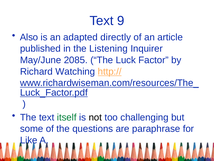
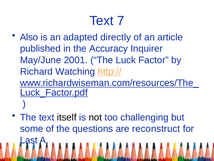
9: 9 -> 7
Listening: Listening -> Accuracy
2085: 2085 -> 2001
itself colour: green -> black
paraphrase: paraphrase -> reconstruct
Like: Like -> Last
